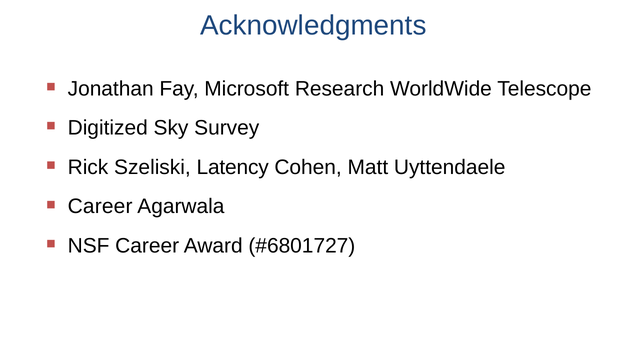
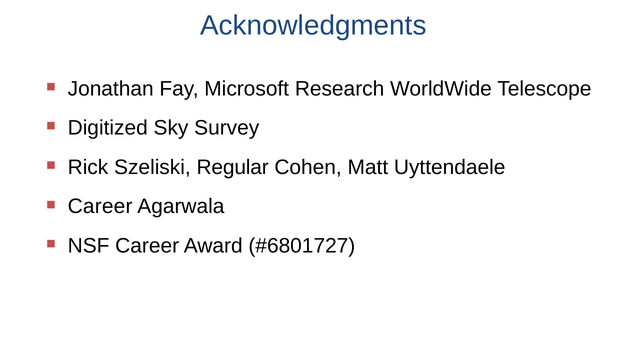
Latency: Latency -> Regular
